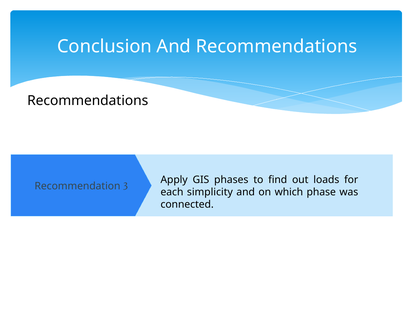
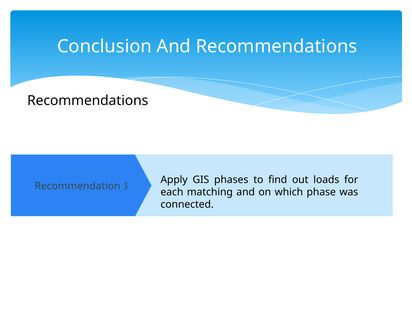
simplicity: simplicity -> matching
